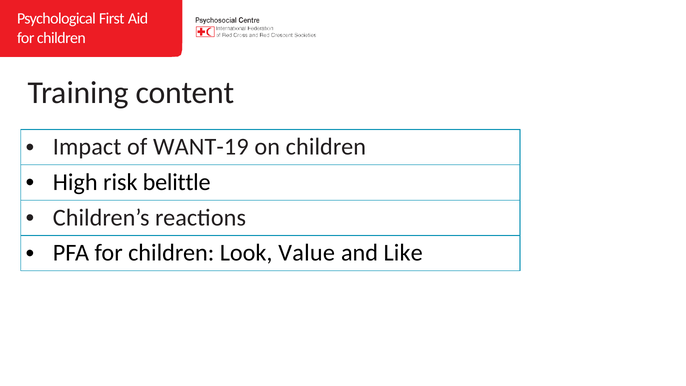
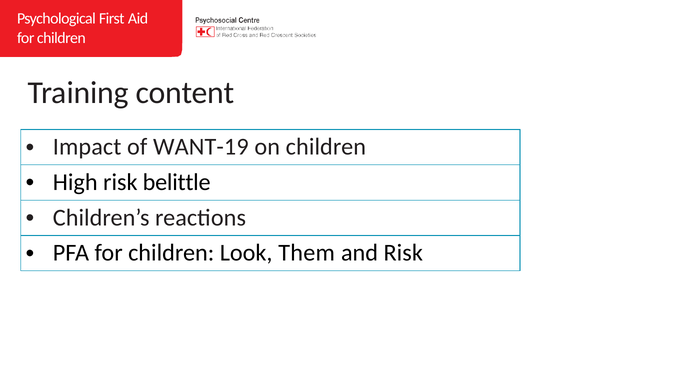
Value: Value -> Them
and Like: Like -> Risk
